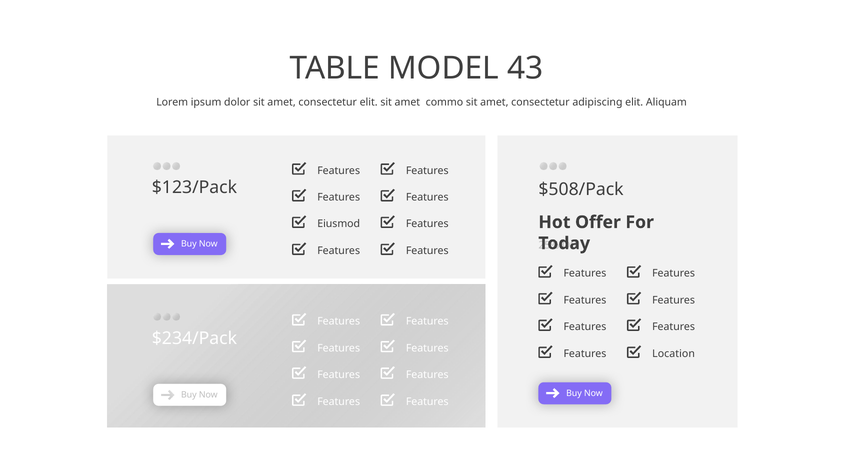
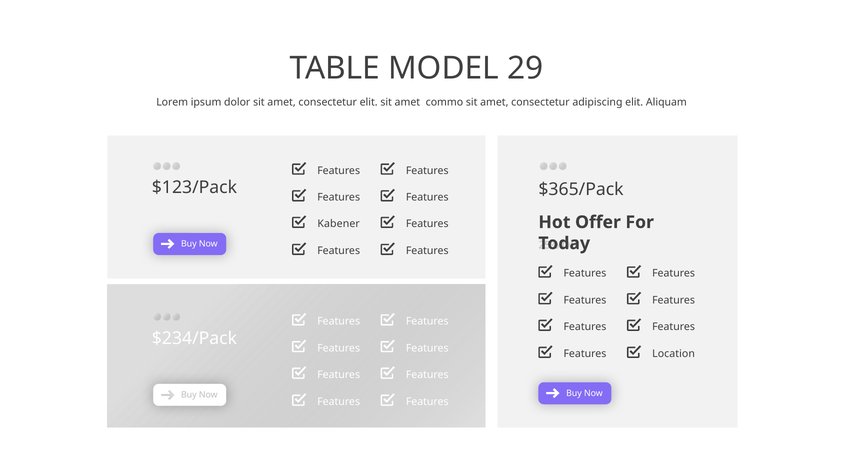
43: 43 -> 29
$508/Pack: $508/Pack -> $365/Pack
Eiusmod: Eiusmod -> Kabener
